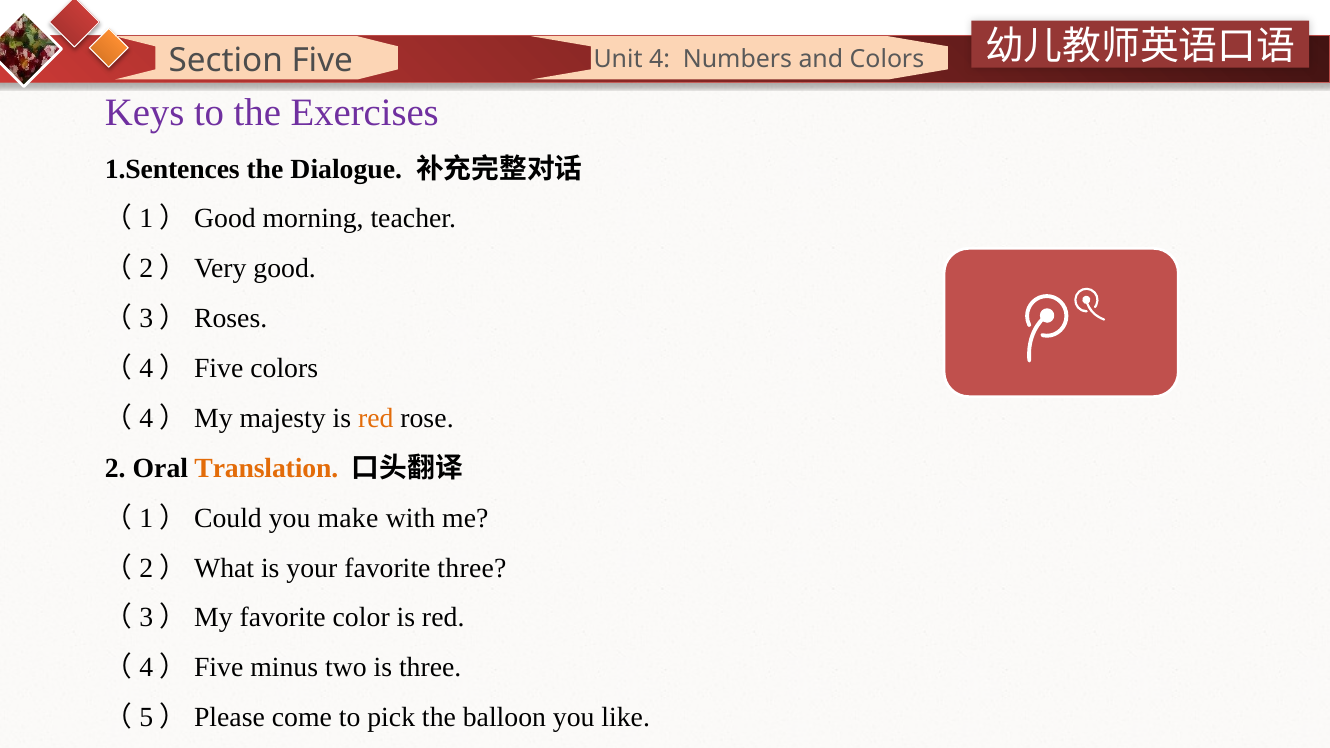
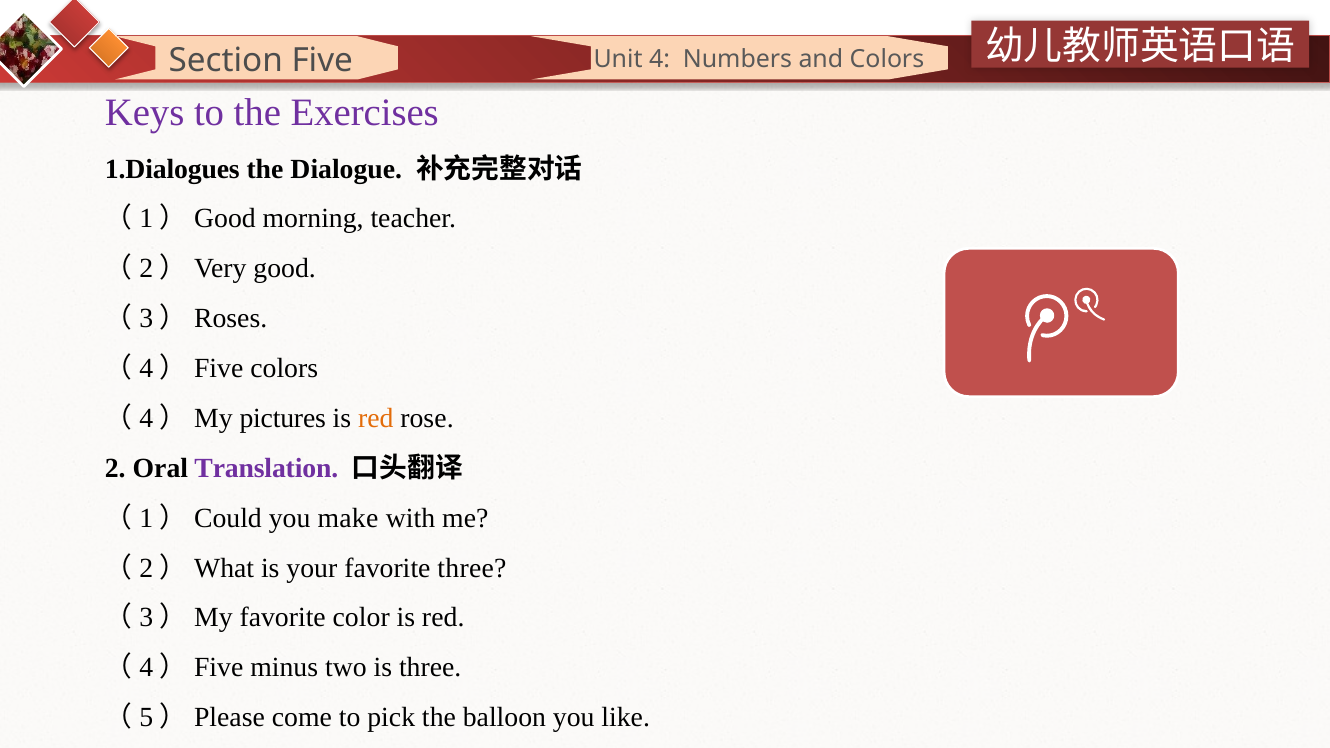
1.Sentences: 1.Sentences -> 1.Dialogues
majesty: majesty -> pictures
Translation colour: orange -> purple
